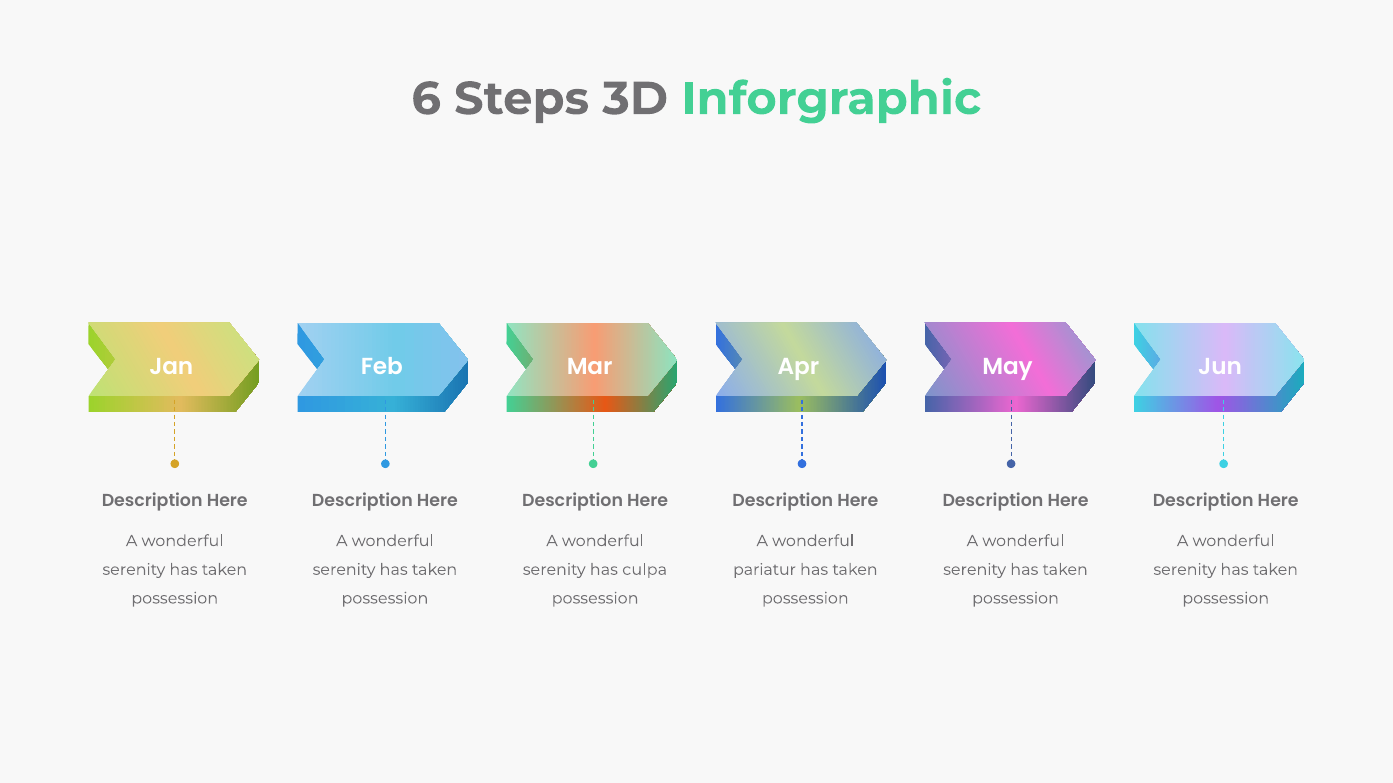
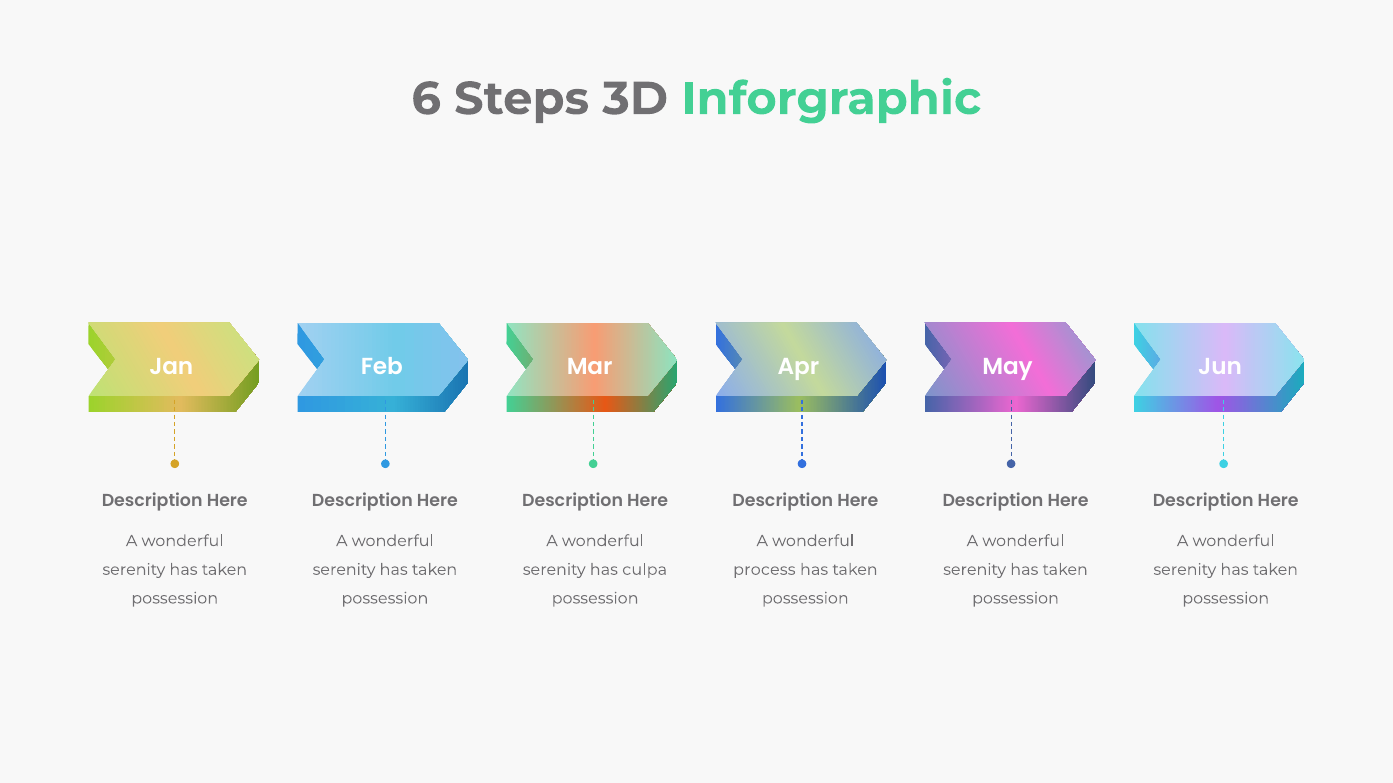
pariatur: pariatur -> process
